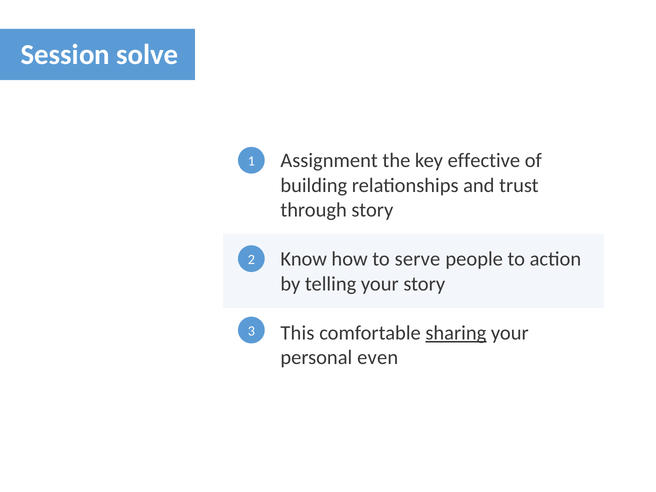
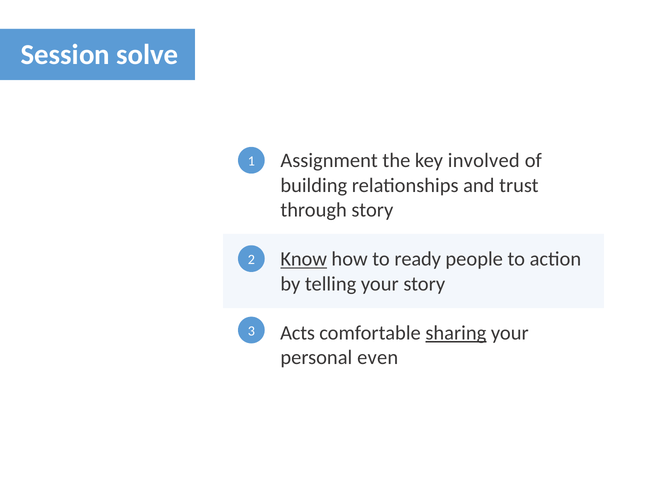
effective: effective -> involved
Know underline: none -> present
serve: serve -> ready
This: This -> Acts
